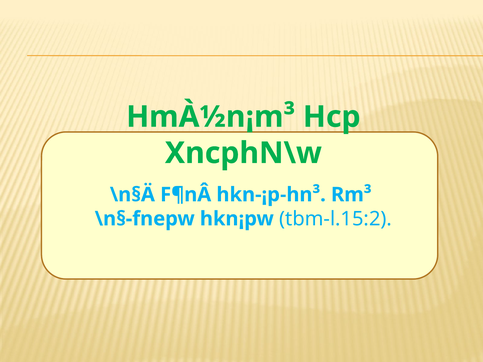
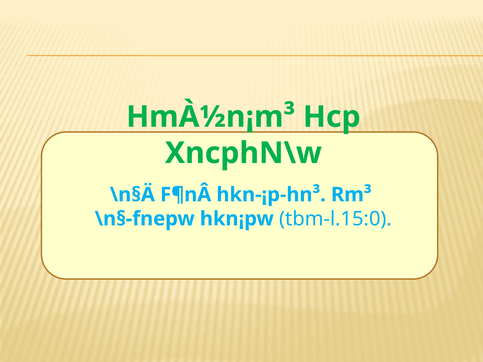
tbm-l.15:2: tbm-l.15:2 -> tbm-l.15:0
